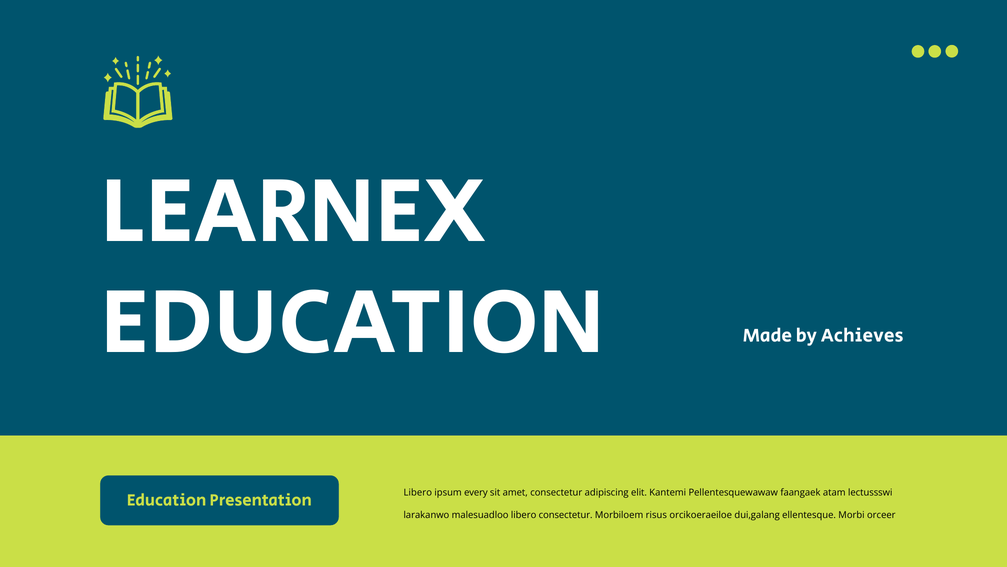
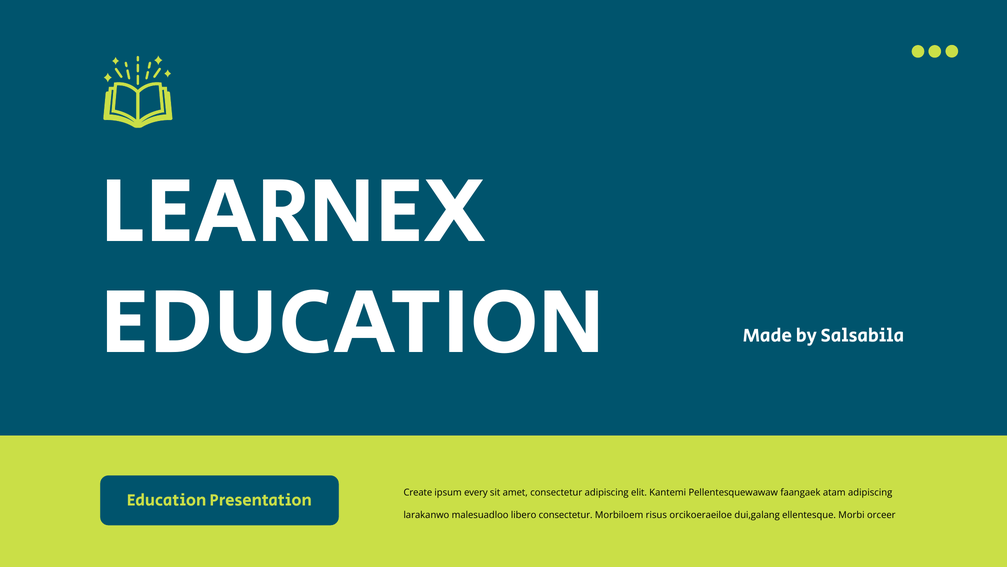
Achieves: Achieves -> Salsabila
Libero at (418, 492): Libero -> Create
atam lectussswi: lectussswi -> adipiscing
